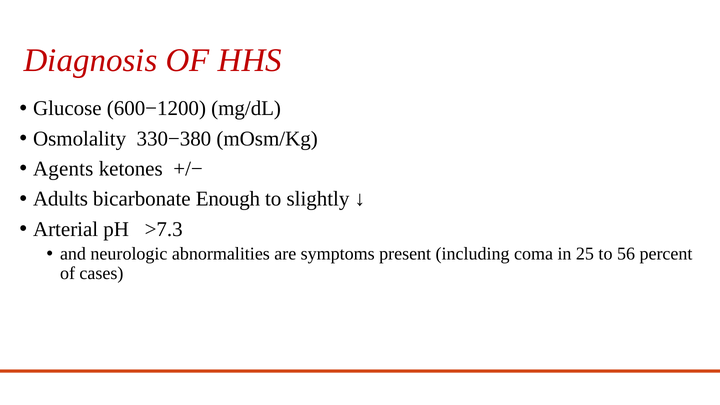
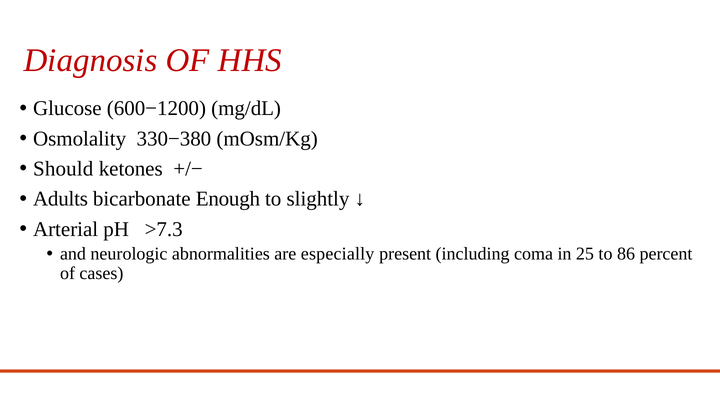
Agents: Agents -> Should
symptoms: symptoms -> especially
56: 56 -> 86
